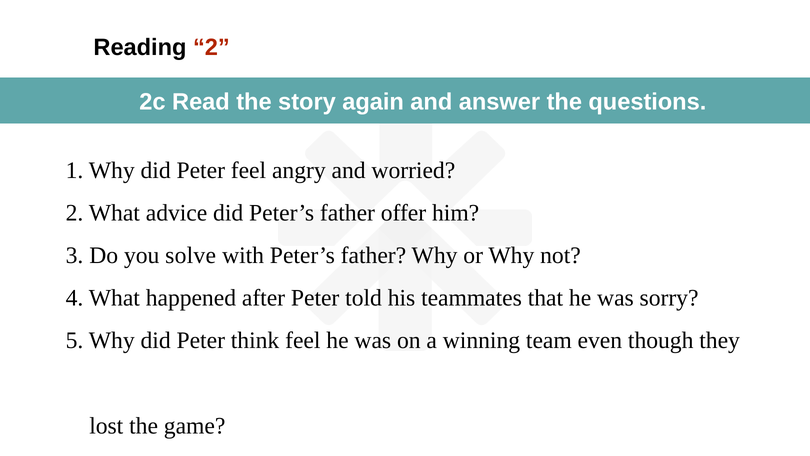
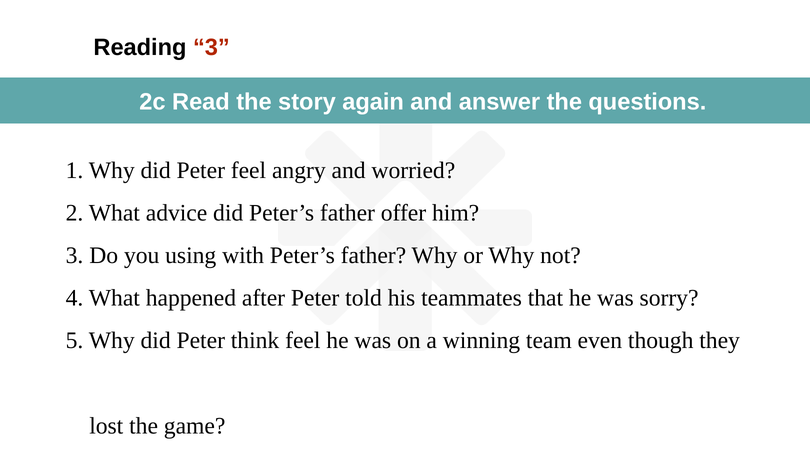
Reading 2: 2 -> 3
solve: solve -> using
